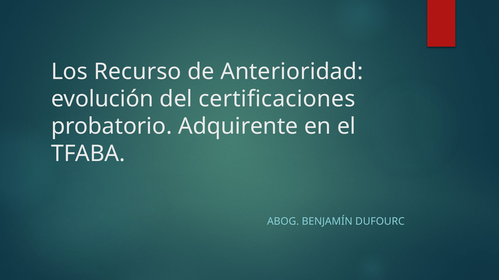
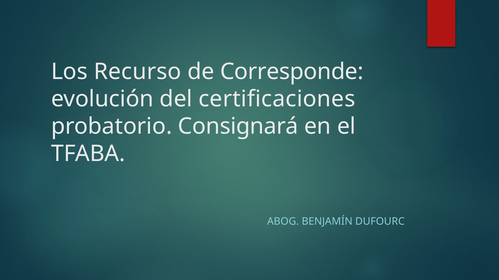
Anterioridad: Anterioridad -> Corresponde
Adquirente: Adquirente -> Consignará
